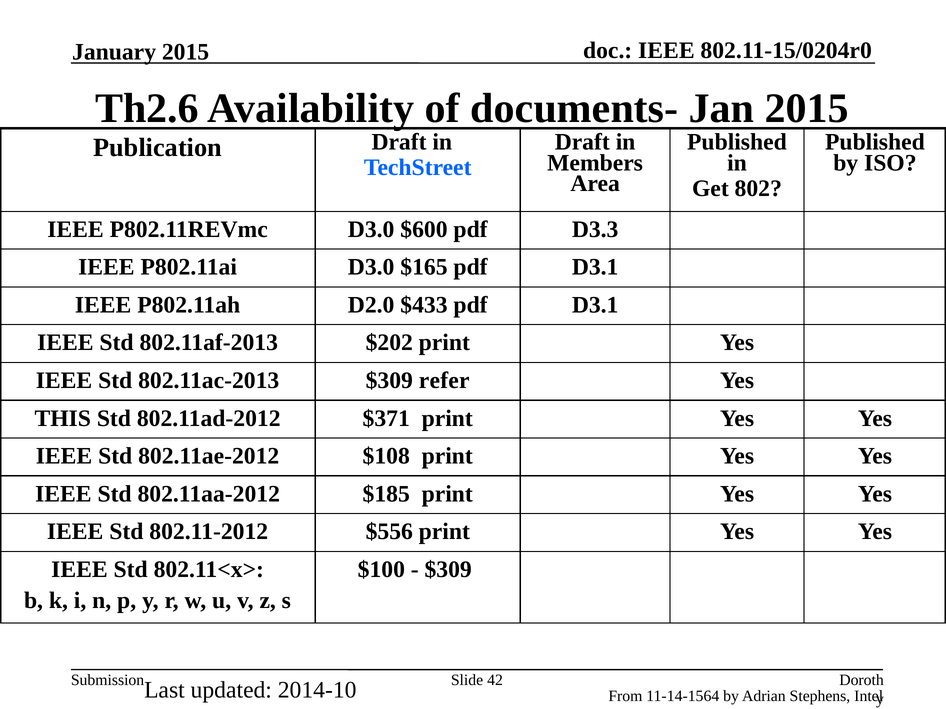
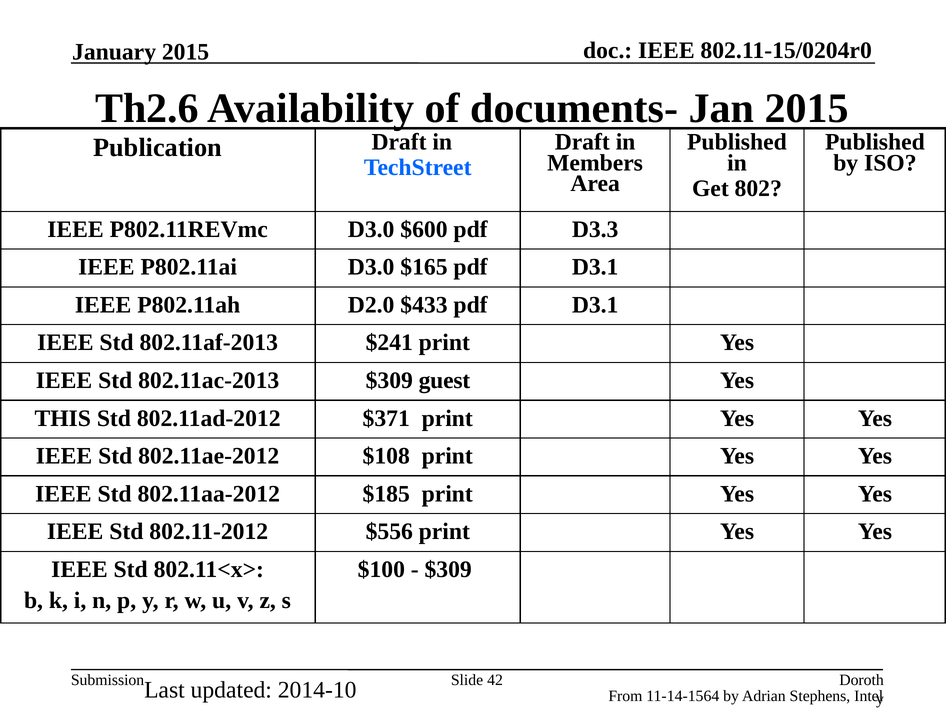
$202: $202 -> $241
refer: refer -> guest
